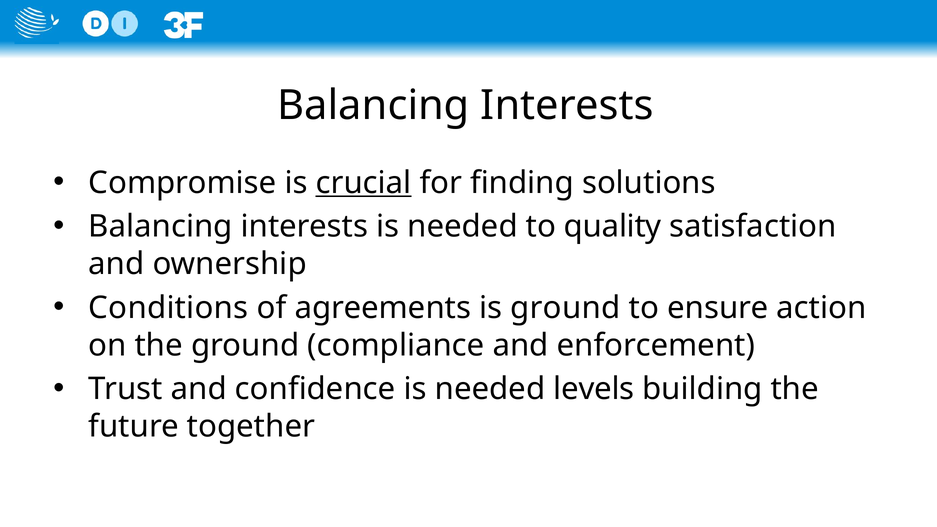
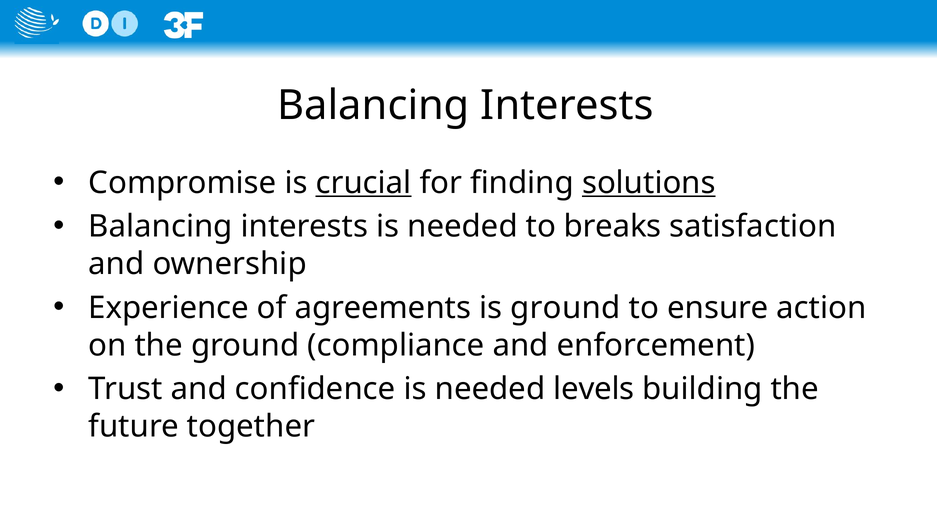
solutions underline: none -> present
quality: quality -> breaks
Conditions: Conditions -> Experience
